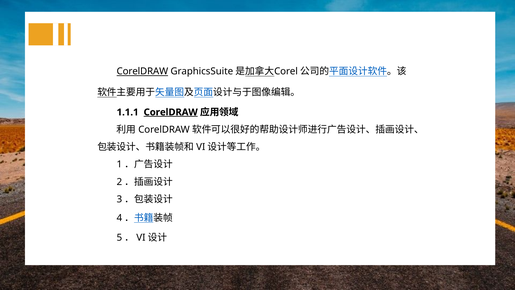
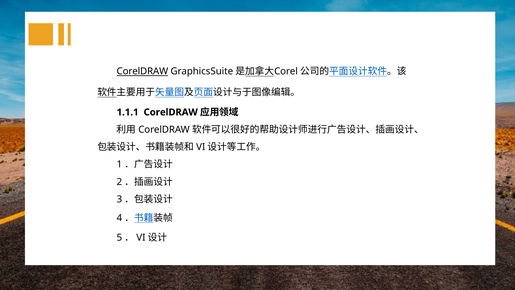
CorelDRAW at (171, 112) underline: present -> none
